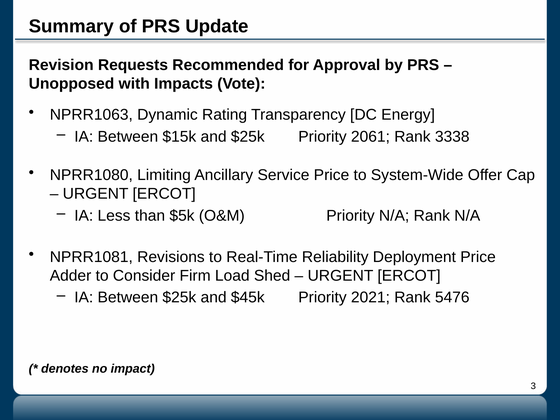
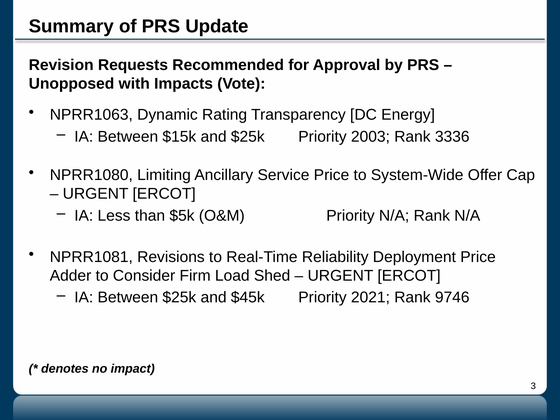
2061: 2061 -> 2003
3338: 3338 -> 3336
5476: 5476 -> 9746
